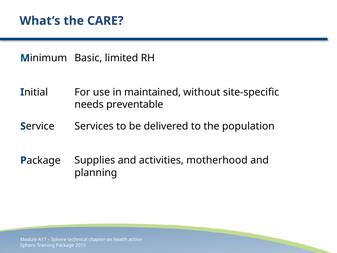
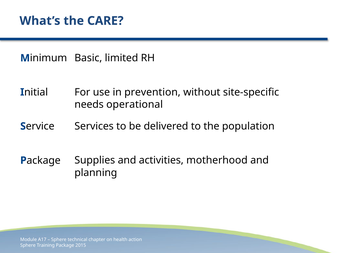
maintained: maintained -> prevention
preventable: preventable -> operational
